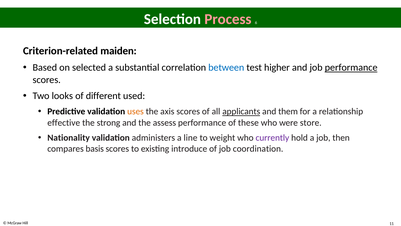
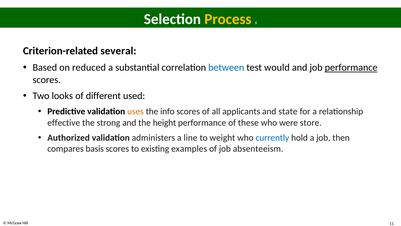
Process colour: pink -> yellow
maiden: maiden -> several
selected: selected -> reduced
higher: higher -> would
axis: axis -> info
applicants underline: present -> none
them: them -> state
assess: assess -> height
Nationality: Nationality -> Authorized
currently colour: purple -> blue
introduce: introduce -> examples
coordination: coordination -> absenteeism
